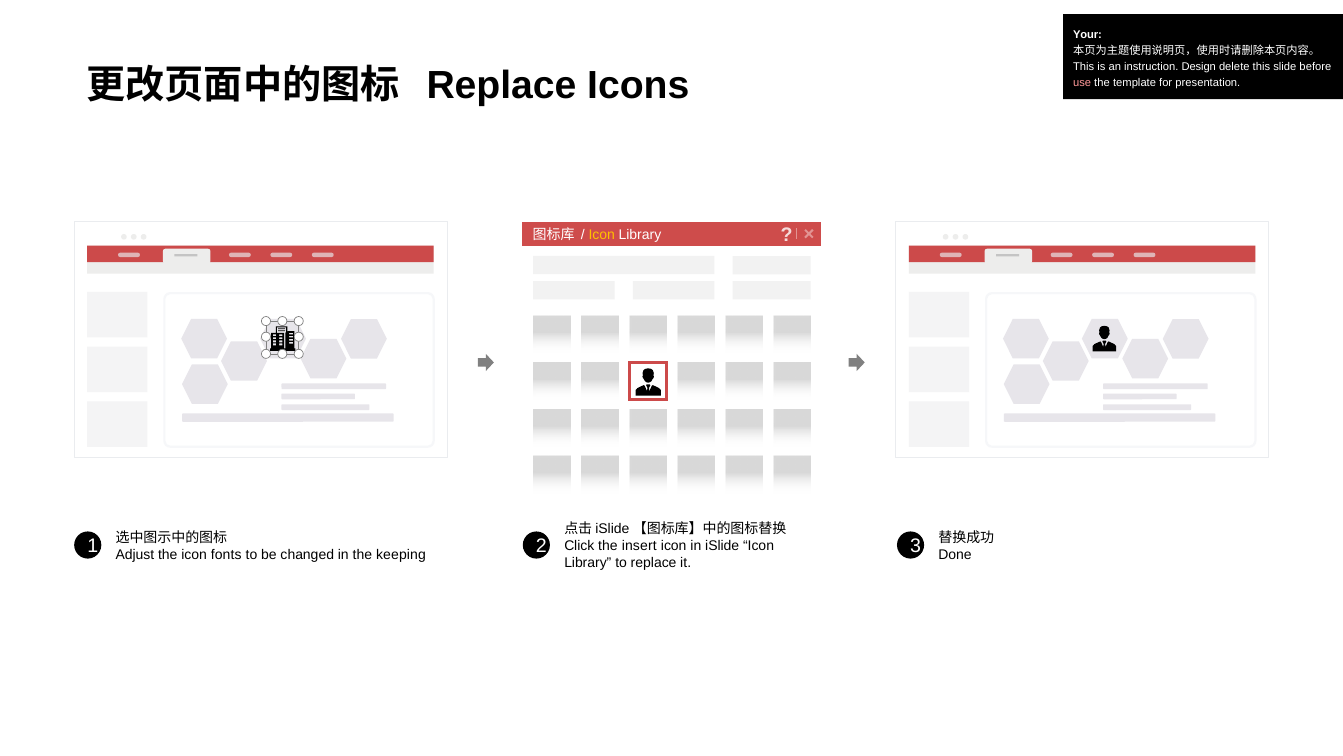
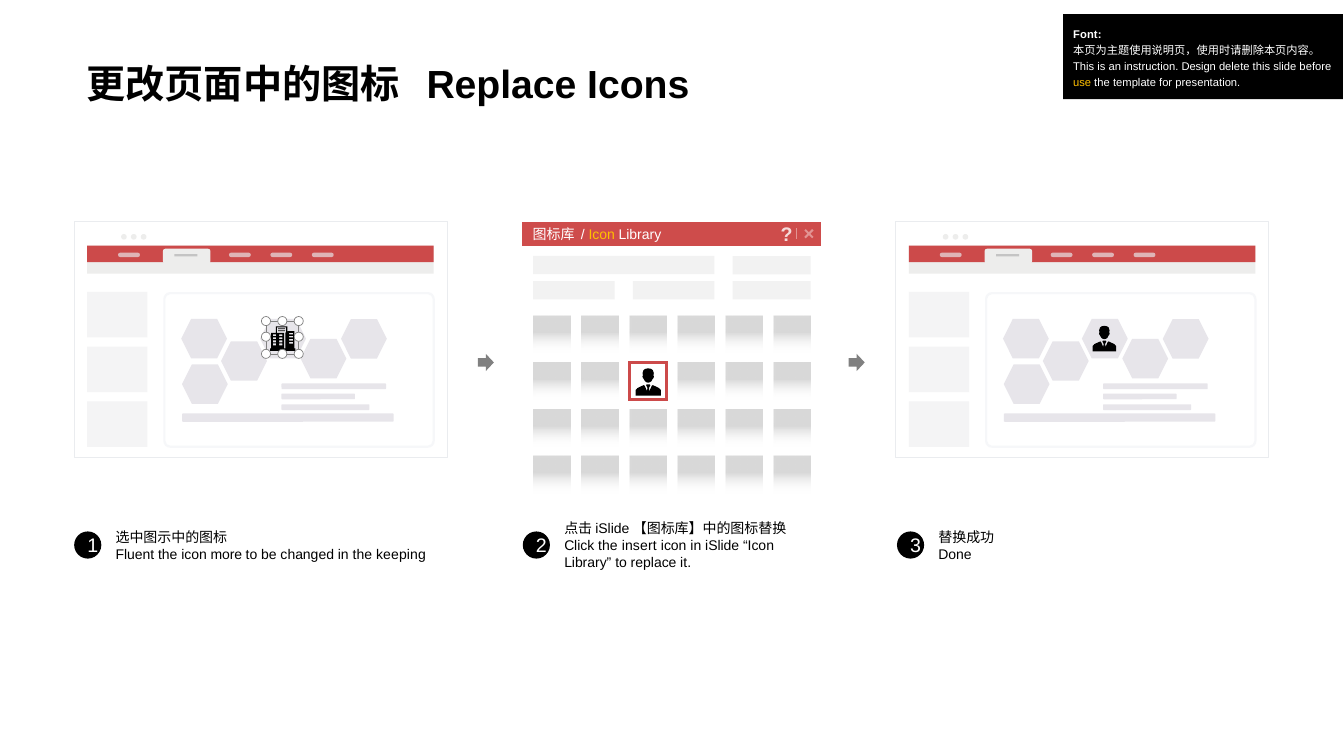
Your: Your -> Font
use colour: pink -> yellow
Adjust: Adjust -> Fluent
fonts: fonts -> more
